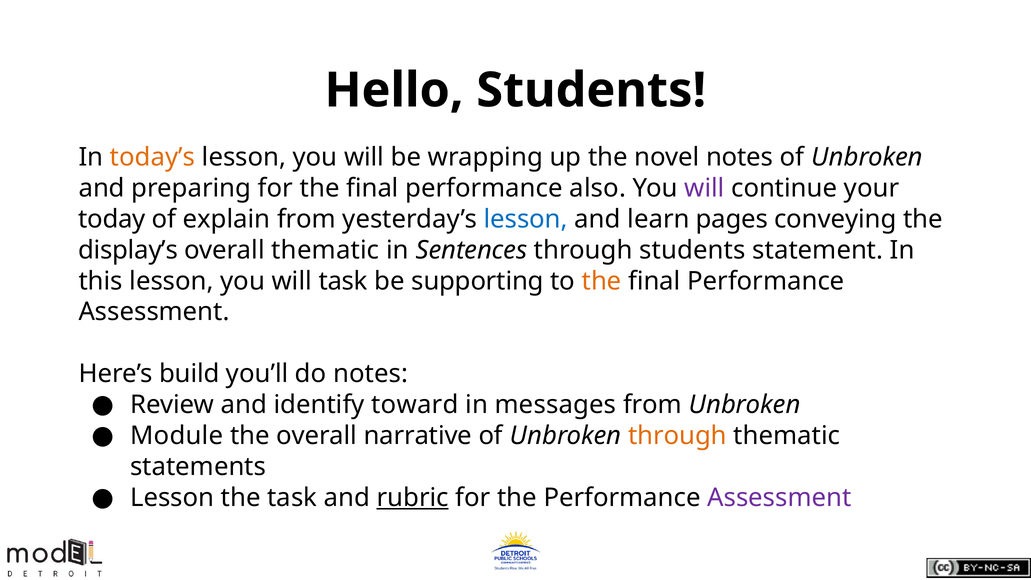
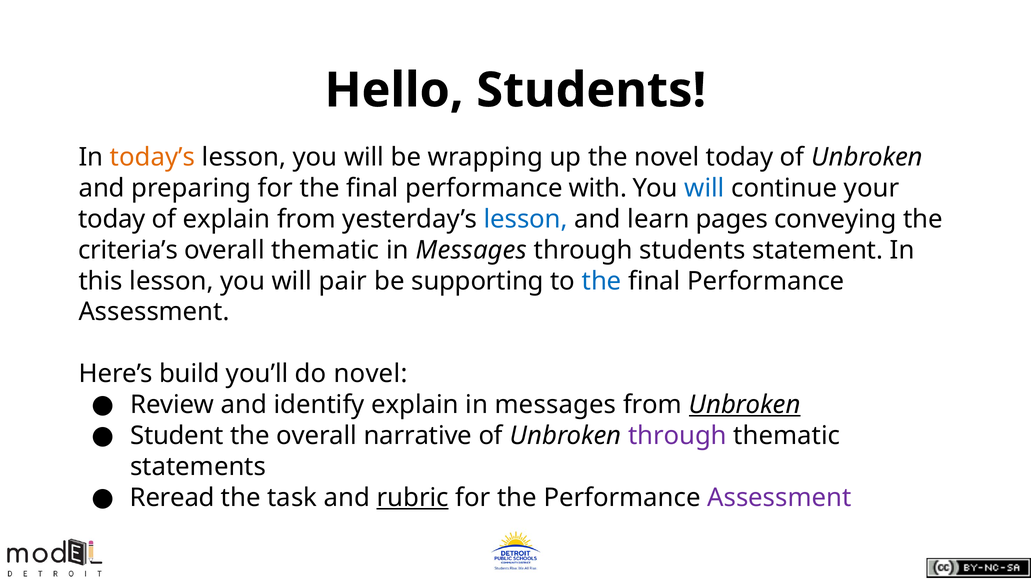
novel notes: notes -> today
also: also -> with
will at (704, 188) colour: purple -> blue
display’s: display’s -> criteria’s
Sentences at (472, 250): Sentences -> Messages
will task: task -> pair
the at (602, 281) colour: orange -> blue
do notes: notes -> novel
identify toward: toward -> explain
Unbroken at (745, 405) underline: none -> present
Module: Module -> Student
through at (677, 436) colour: orange -> purple
Lesson at (172, 497): Lesson -> Reread
